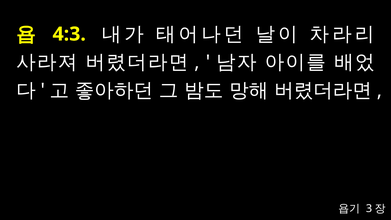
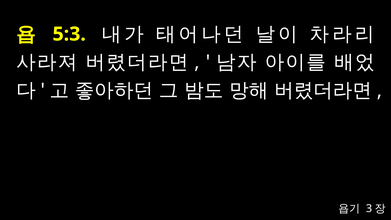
4:3: 4:3 -> 5:3
